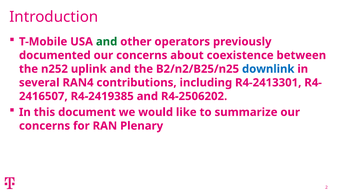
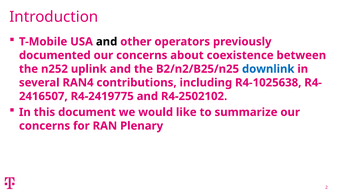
and at (107, 42) colour: green -> black
R4-2413301: R4-2413301 -> R4-1025638
R4-2419385: R4-2419385 -> R4-2419775
R4-2506202: R4-2506202 -> R4-2502102
